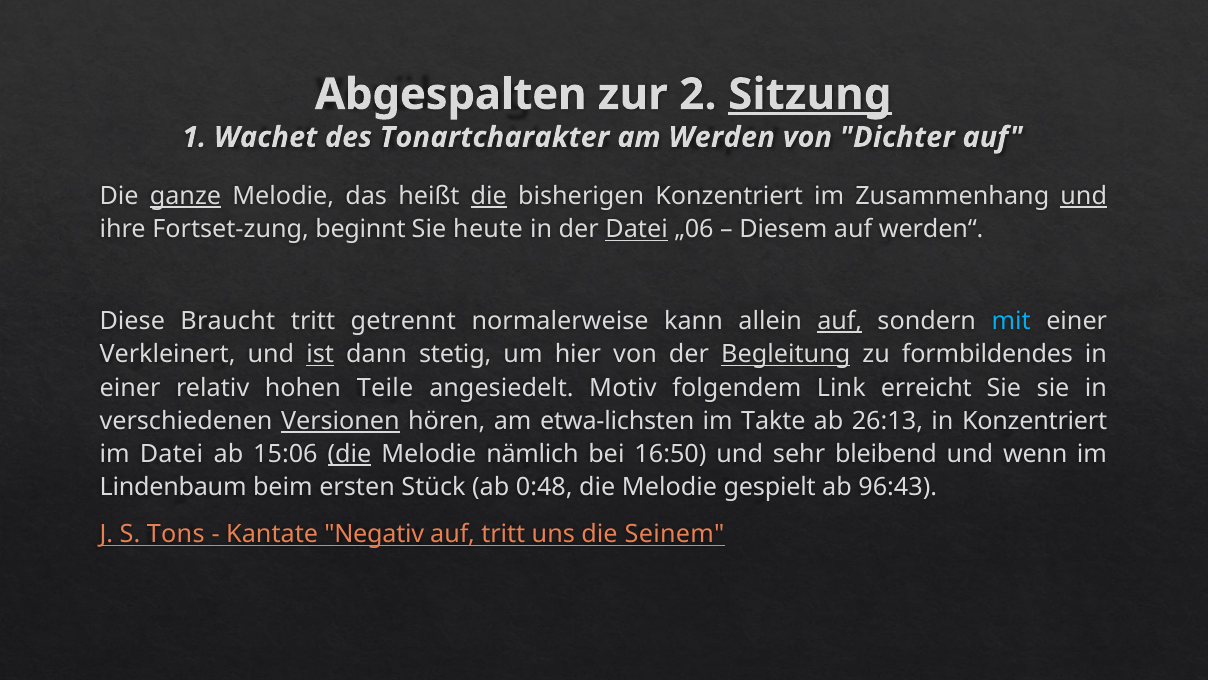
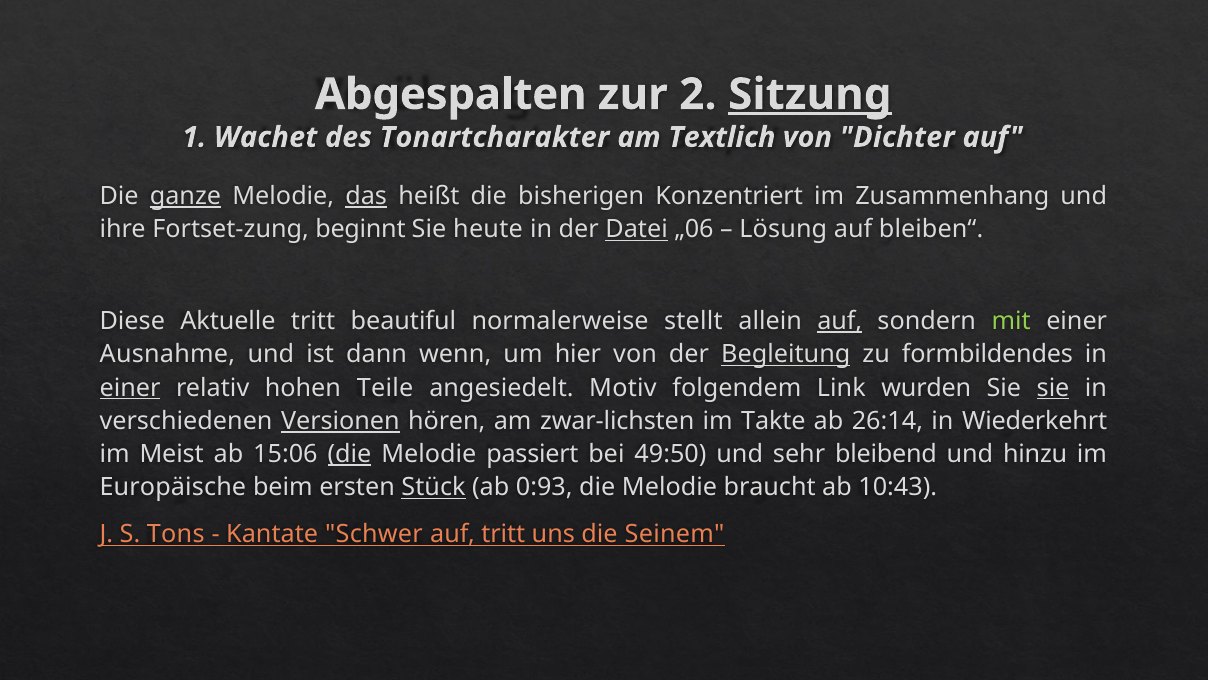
Werden: Werden -> Textlich
das underline: none -> present
die at (489, 196) underline: present -> none
und at (1084, 196) underline: present -> none
Diesem: Diesem -> Lösung
werden“: werden“ -> bleiben“
Braucht: Braucht -> Aktuelle
getrennt: getrennt -> beautiful
kann: kann -> stellt
mit colour: light blue -> light green
Verkleinert: Verkleinert -> Ausnahme
ist underline: present -> none
stetig: stetig -> wenn
einer at (130, 387) underline: none -> present
erreicht: erreicht -> wurden
sie at (1053, 387) underline: none -> present
etwa-lichsten: etwa-lichsten -> zwar-lichsten
26:13: 26:13 -> 26:14
in Konzentriert: Konzentriert -> Wiederkehrt
im Datei: Datei -> Meist
nämlich: nämlich -> passiert
16:50: 16:50 -> 49:50
wenn: wenn -> hinzu
Lindenbaum: Lindenbaum -> Europäische
Stück underline: none -> present
0:48: 0:48 -> 0:93
gespielt: gespielt -> braucht
96:43: 96:43 -> 10:43
Negativ: Negativ -> Schwer
